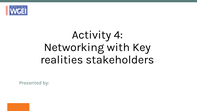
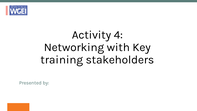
realities: realities -> training
